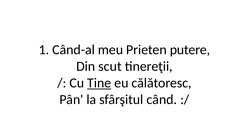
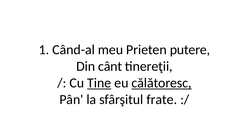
scut: scut -> cânt
călătoresc underline: none -> present
când: când -> frate
